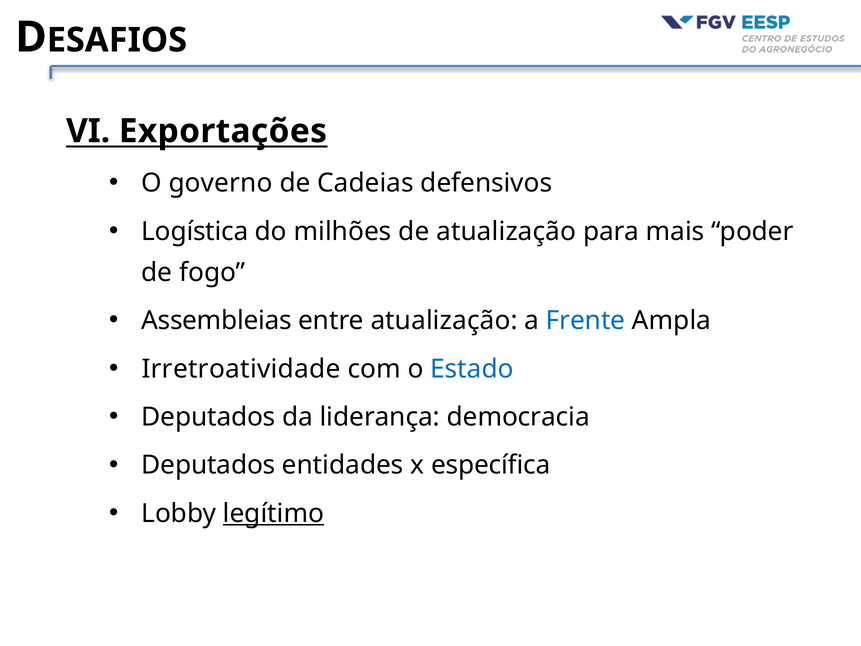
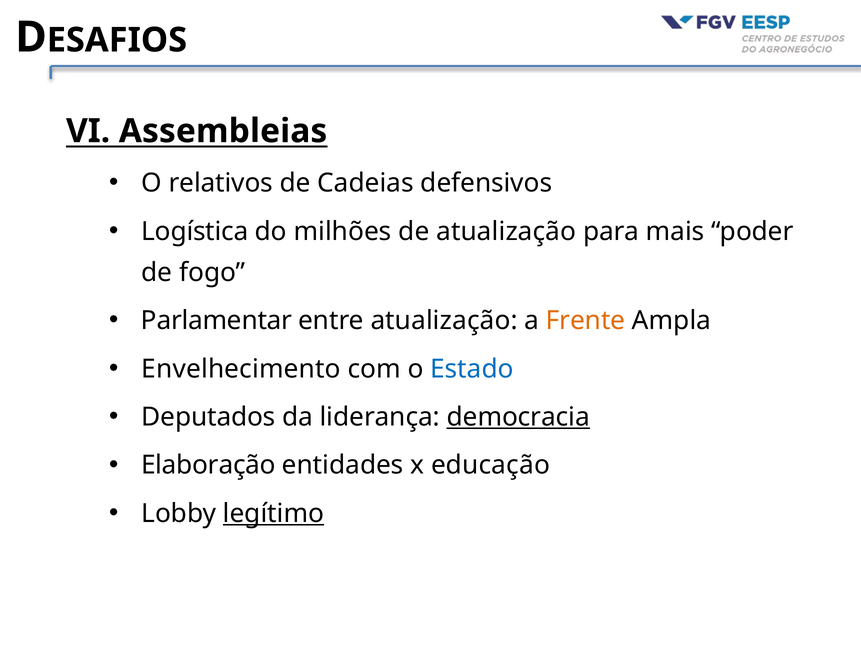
Exportações: Exportações -> Assembleias
governo: governo -> relativos
Assembleias: Assembleias -> Parlamentar
Frente colour: blue -> orange
Irretroatividade: Irretroatividade -> Envelhecimento
democracia underline: none -> present
Deputados at (208, 465): Deputados -> Elaboração
específica: específica -> educação
